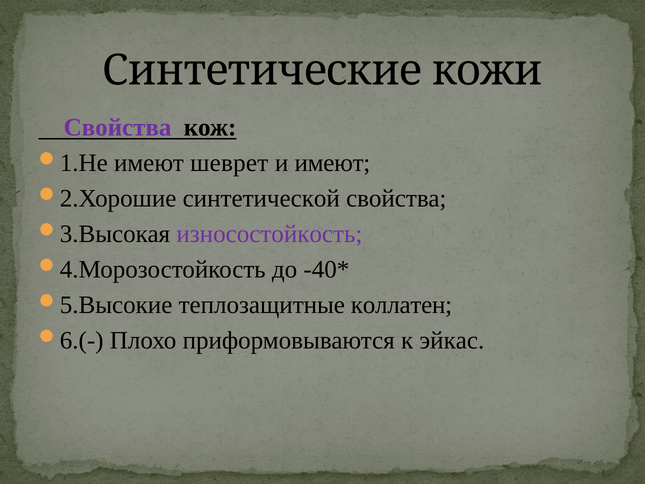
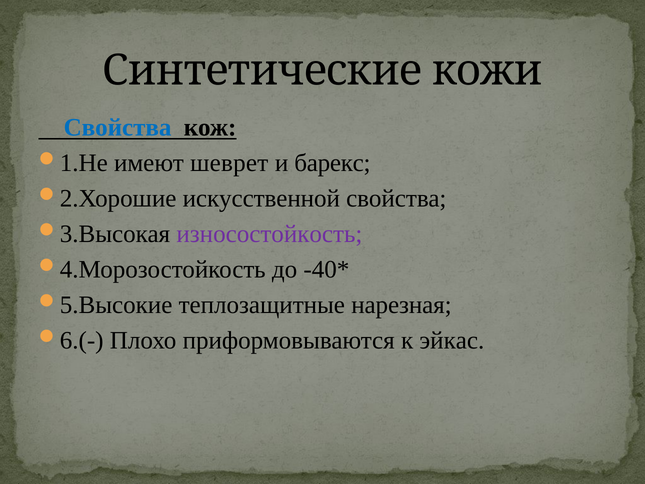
Свойства at (118, 127) colour: purple -> blue
и имеют: имеют -> барекс
синтетической: синтетической -> искусственной
коллатен: коллатен -> нарезная
